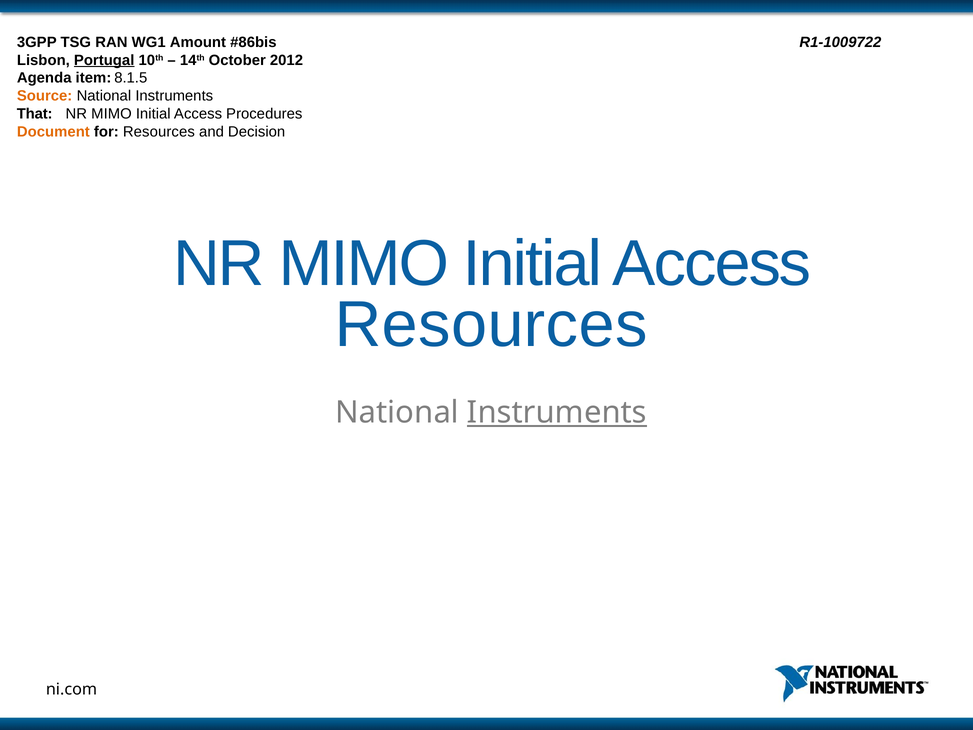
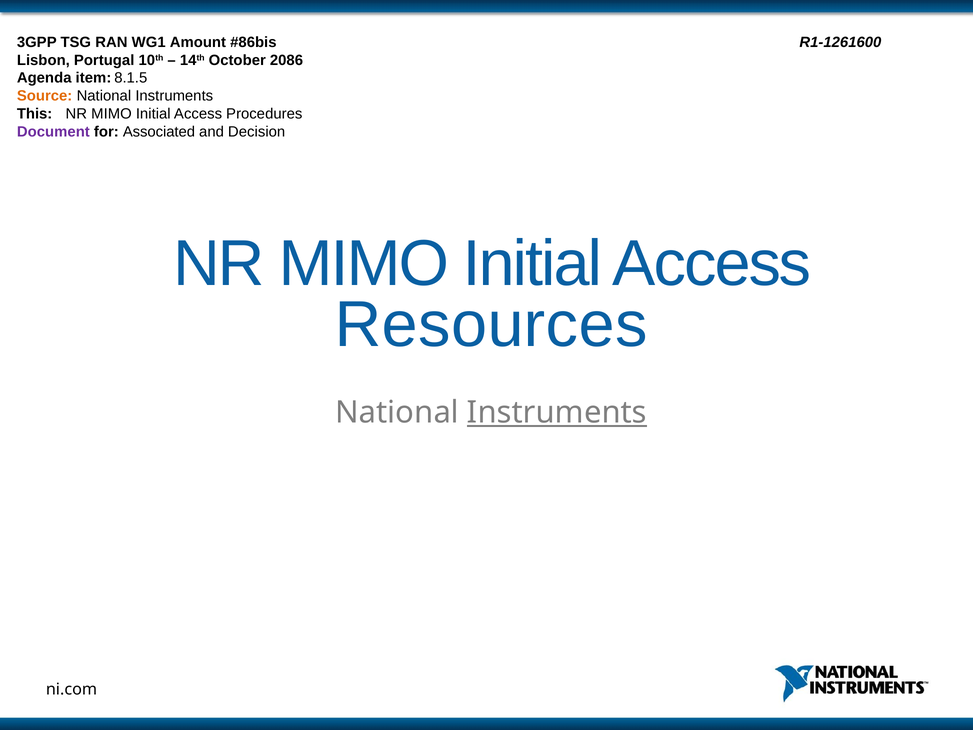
R1-1009722: R1-1009722 -> R1-1261600
Portugal underline: present -> none
2012: 2012 -> 2086
That: That -> This
Document colour: orange -> purple
for Resources: Resources -> Associated
